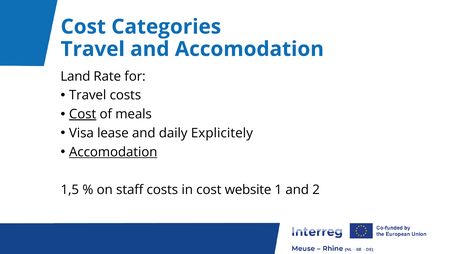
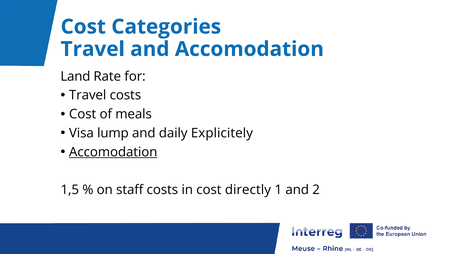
Cost at (83, 114) underline: present -> none
lease: lease -> lump
website: website -> directly
